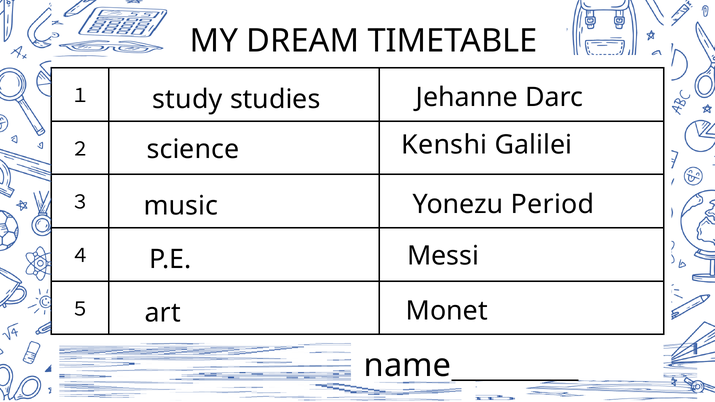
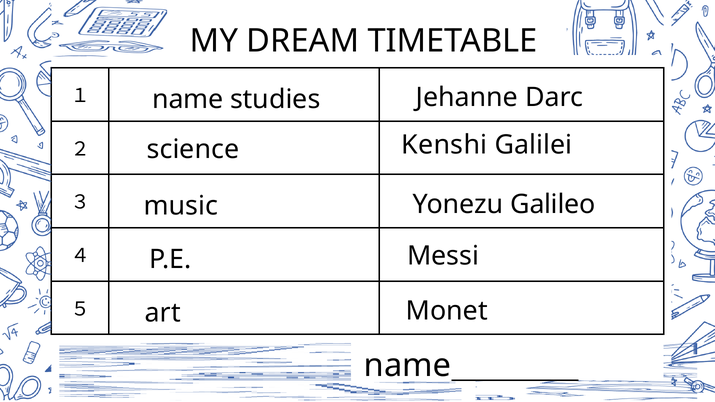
study at (188, 99): study -> name
Period: Period -> Galileo
